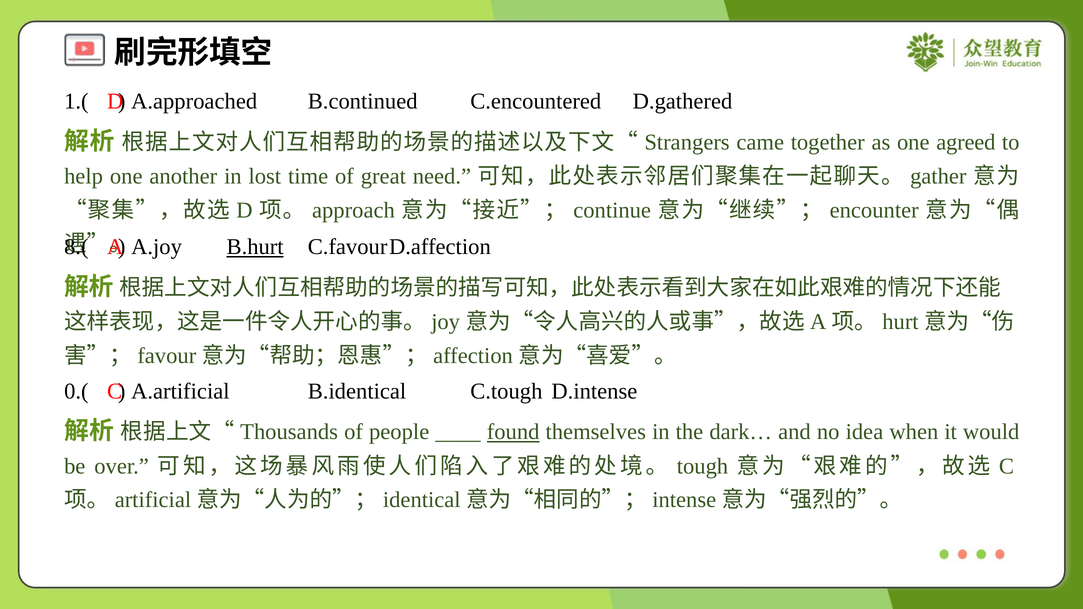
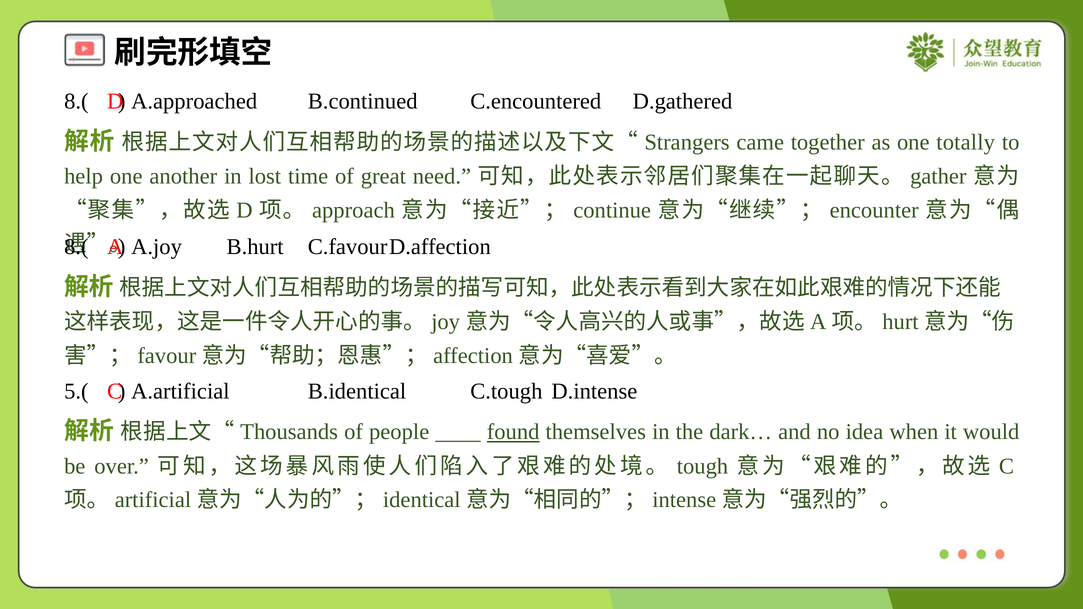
1.( at (76, 101): 1.( -> 8.(
agreed: agreed -> totally
B.hurt underline: present -> none
0.(: 0.( -> 5.(
